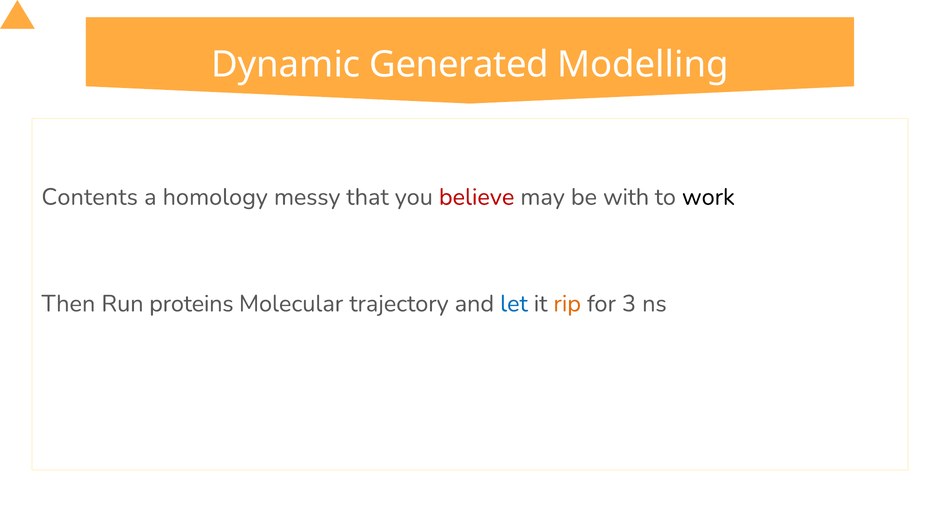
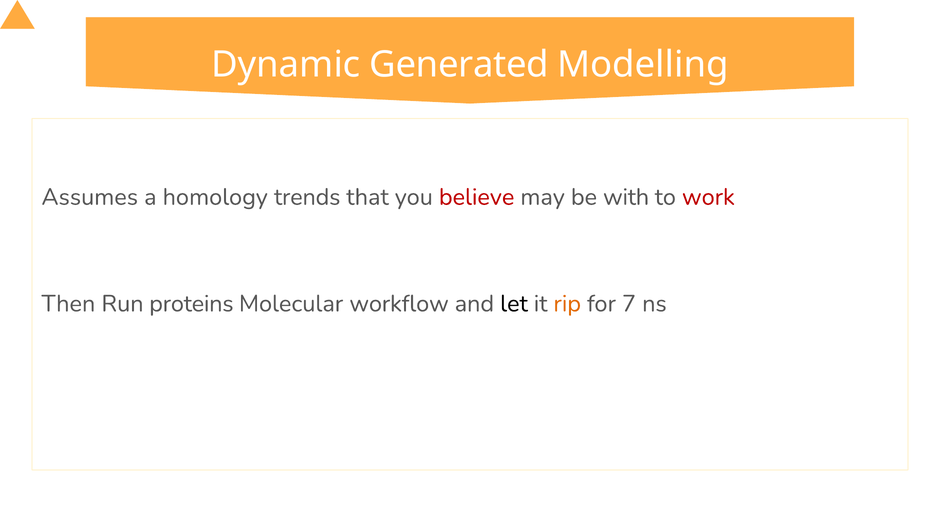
Contents: Contents -> Assumes
messy: messy -> trends
work colour: black -> red
trajectory: trajectory -> workflow
let colour: blue -> black
3: 3 -> 7
